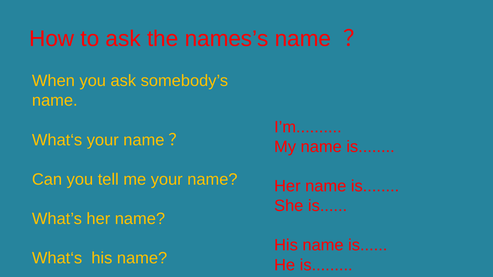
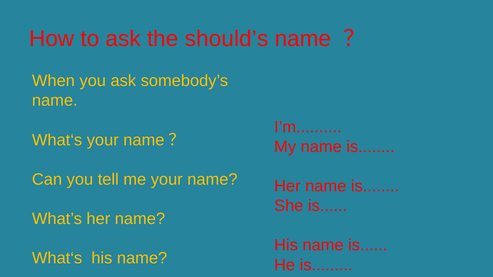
names’s: names’s -> should’s
